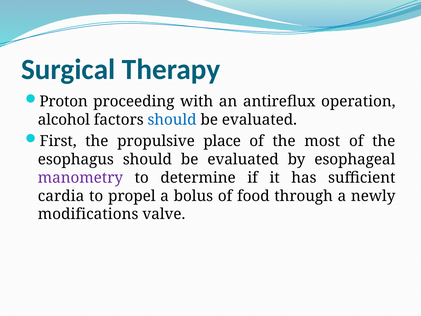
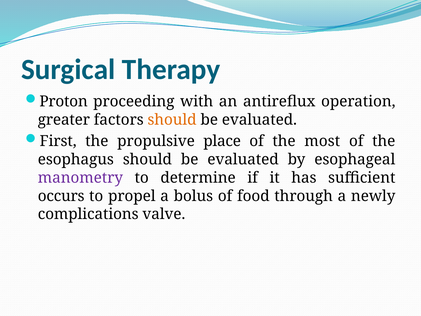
alcohol: alcohol -> greater
should at (172, 120) colour: blue -> orange
cardia: cardia -> occurs
modifications: modifications -> complications
